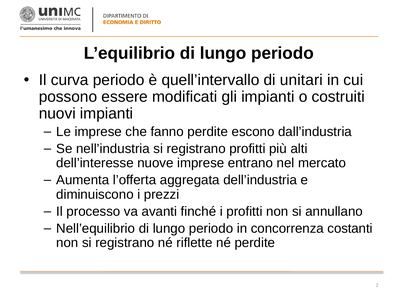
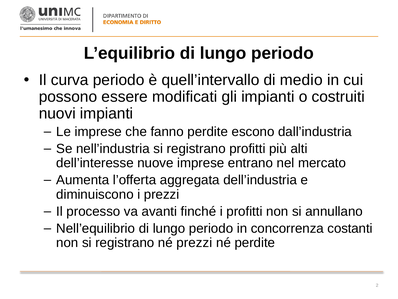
unitari: unitari -> medio
né riflette: riflette -> prezzi
